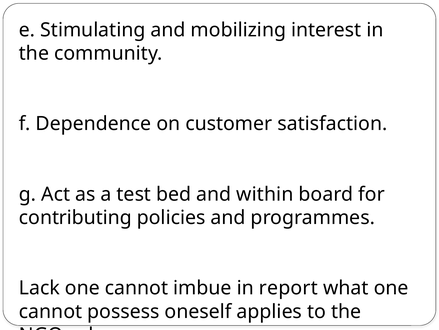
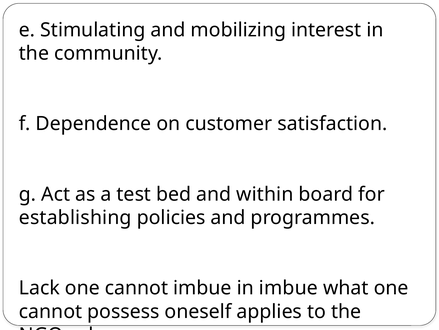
contributing: contributing -> establishing
in report: report -> imbue
